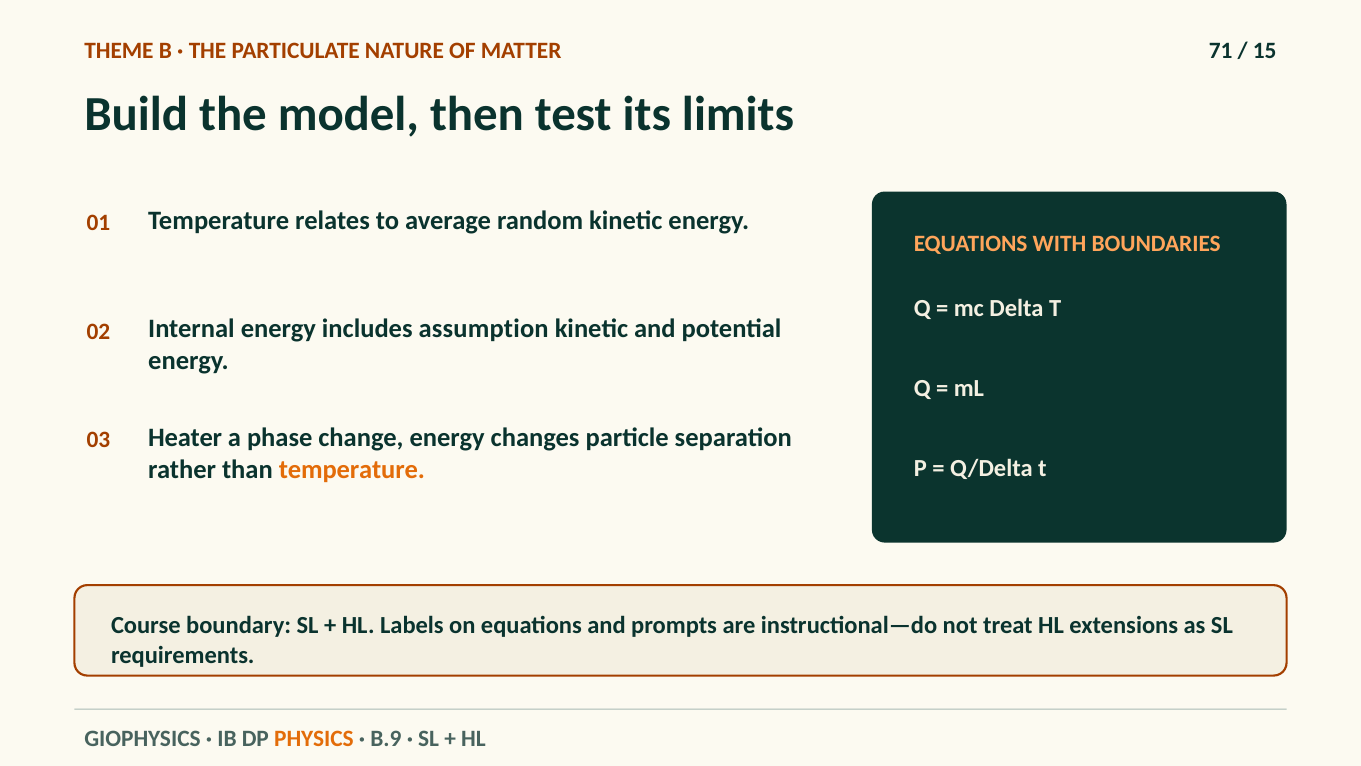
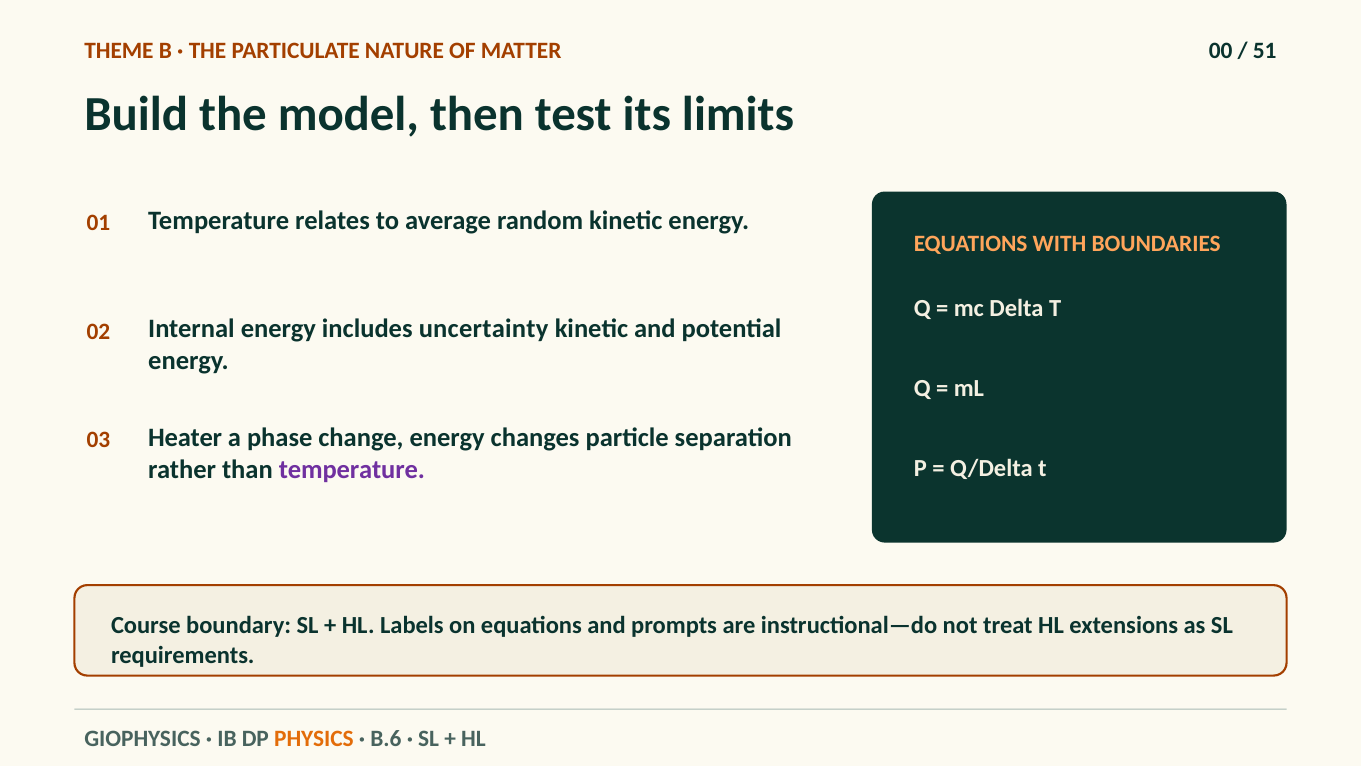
71: 71 -> 00
15: 15 -> 51
assumption: assumption -> uncertainty
temperature at (352, 469) colour: orange -> purple
B.9: B.9 -> B.6
